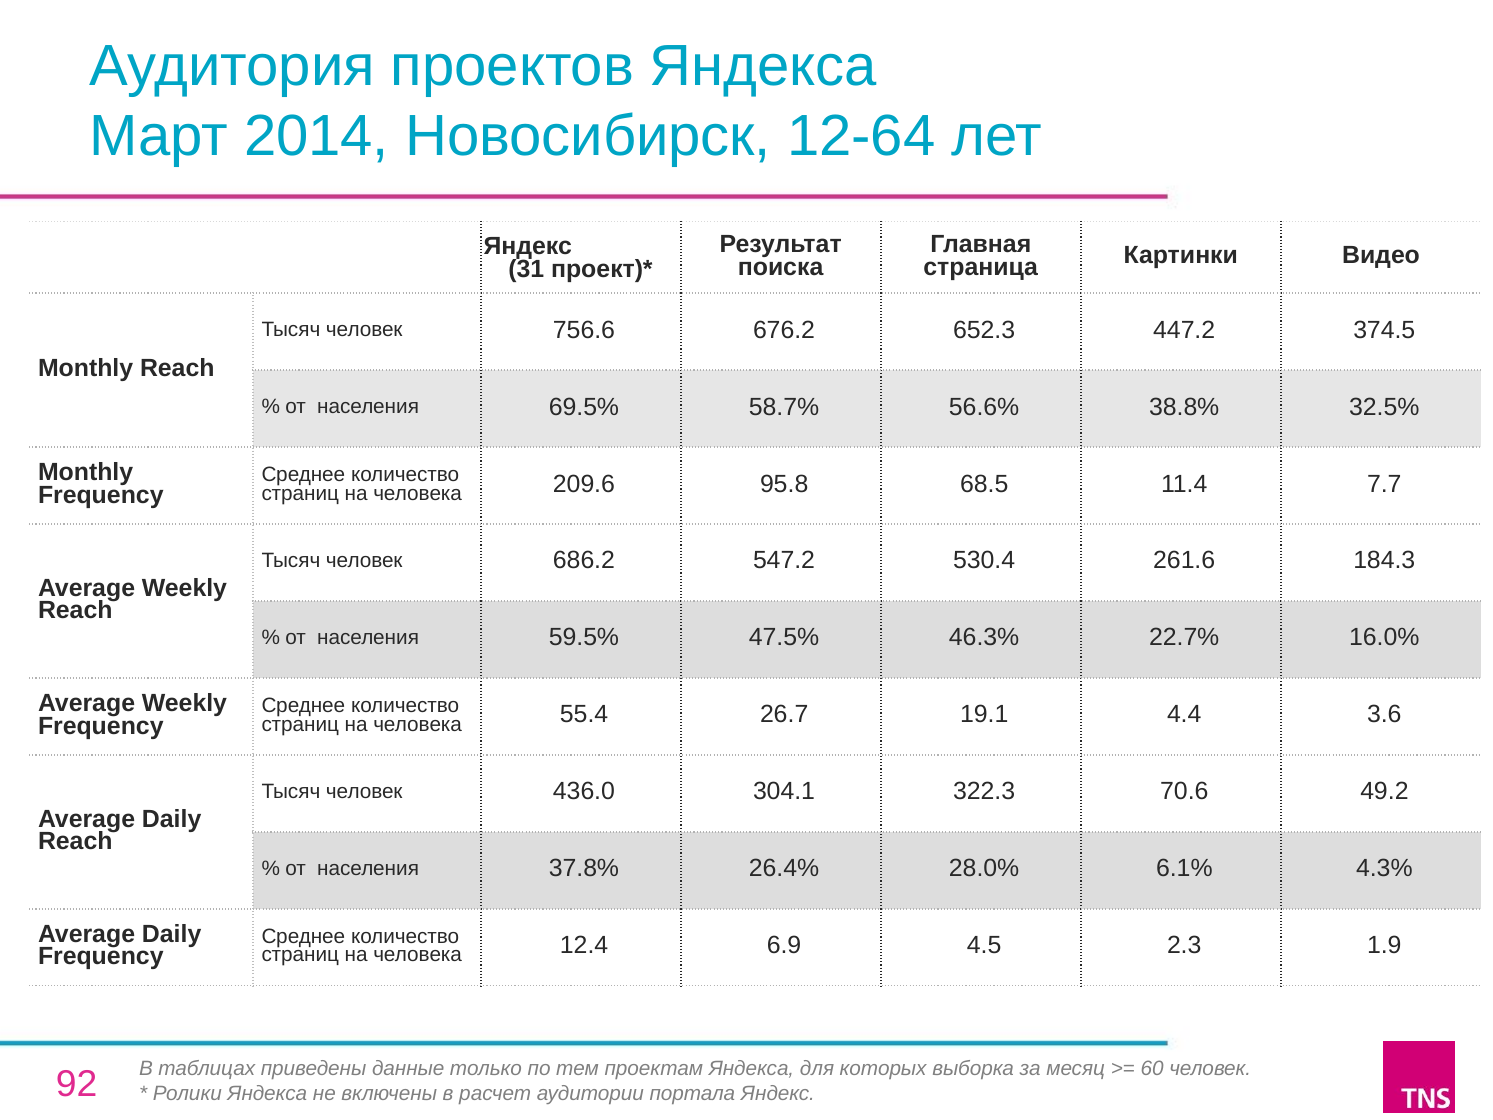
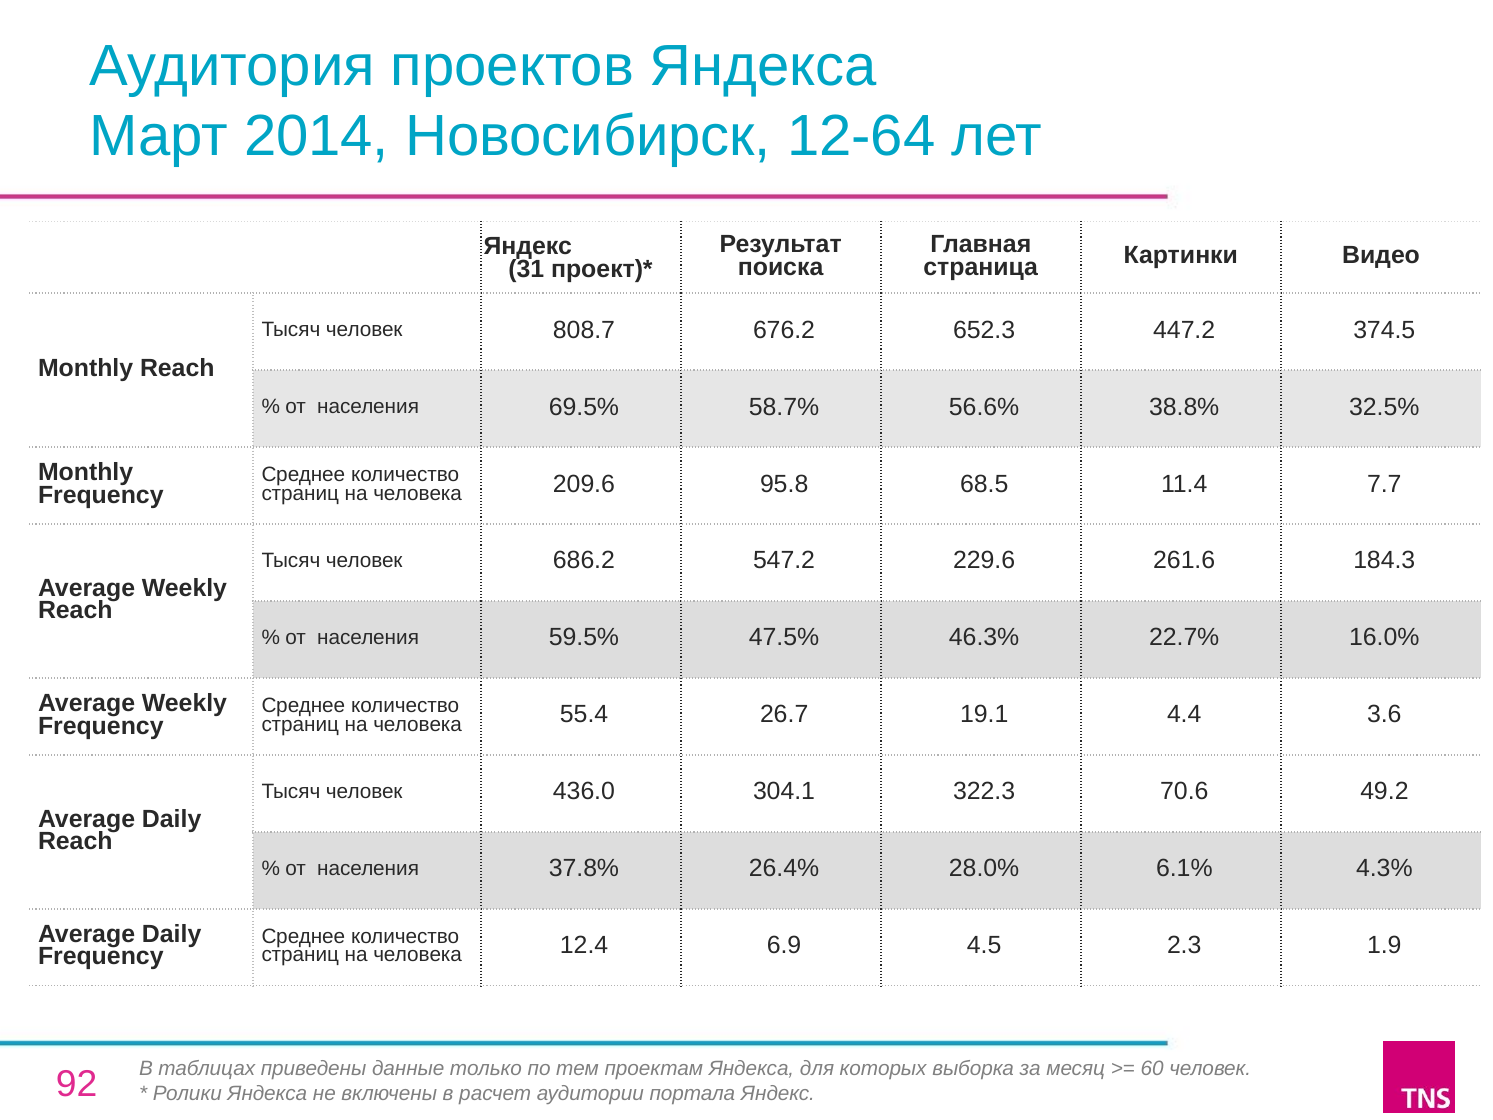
756.6: 756.6 -> 808.7
530.4: 530.4 -> 229.6
